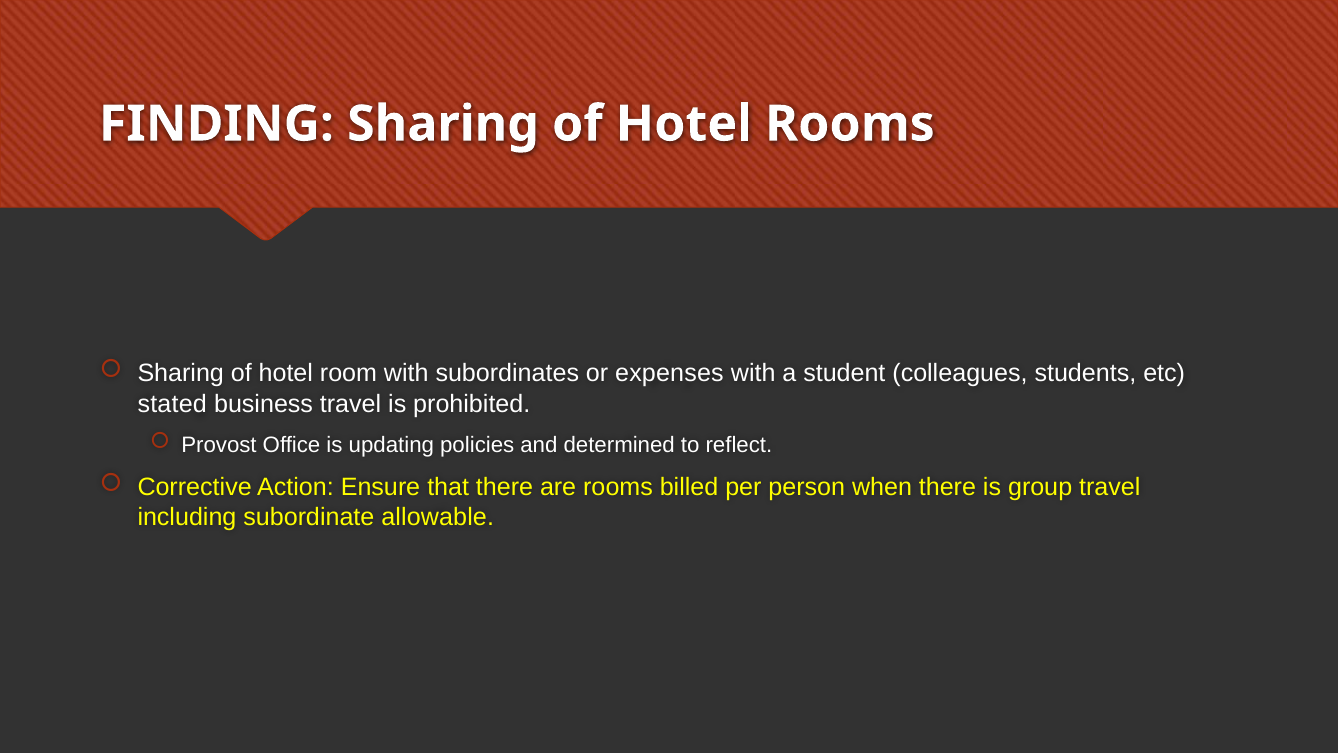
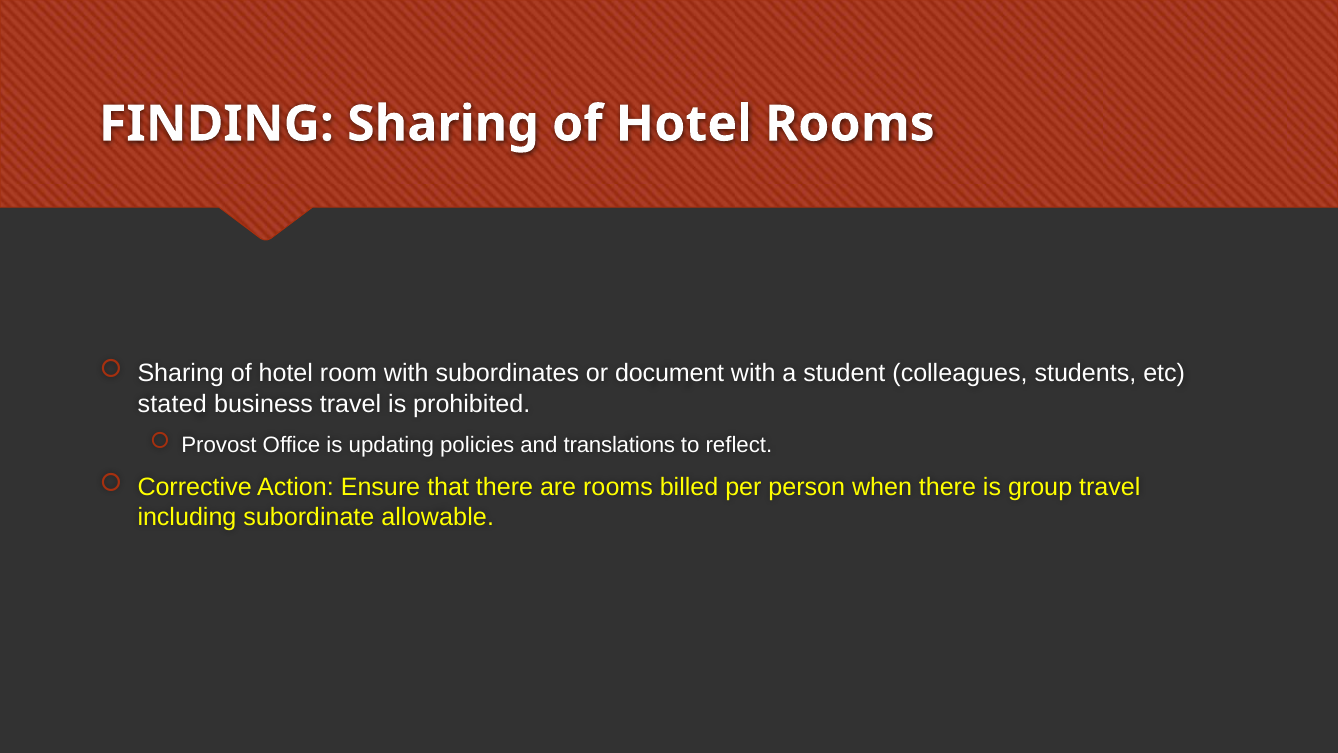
expenses: expenses -> document
determined: determined -> translations
